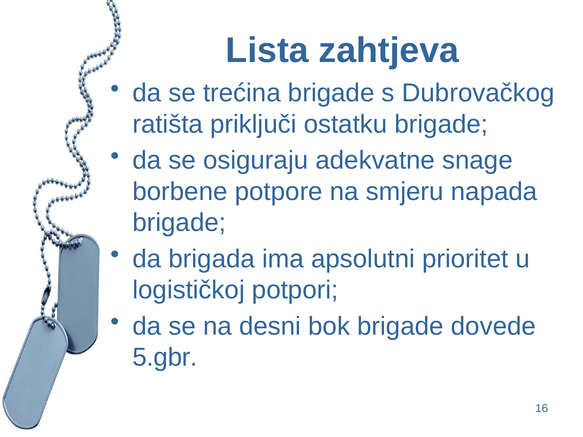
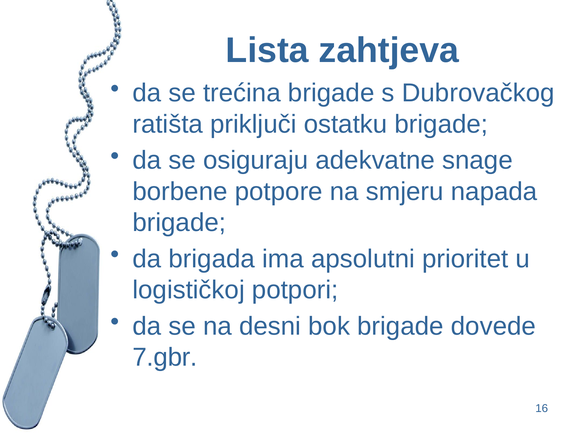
5.gbr: 5.gbr -> 7.gbr
